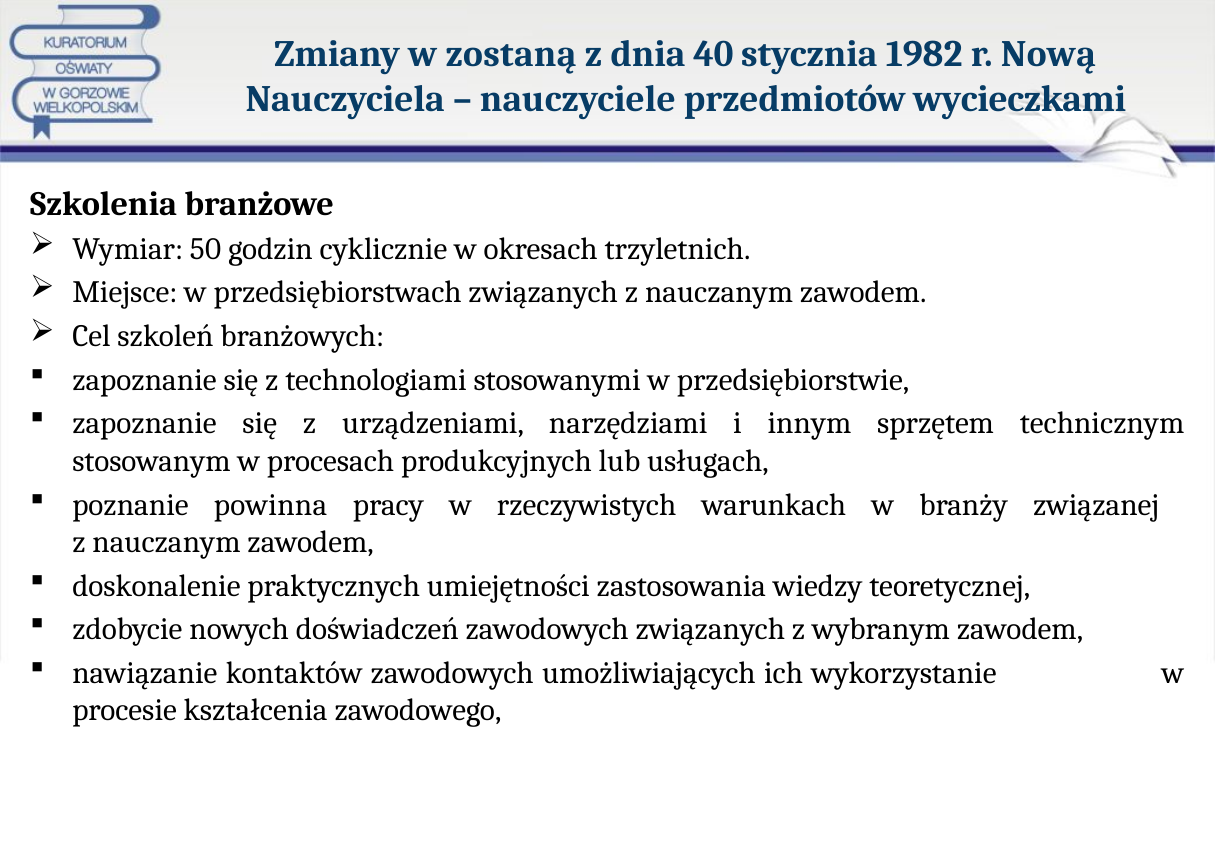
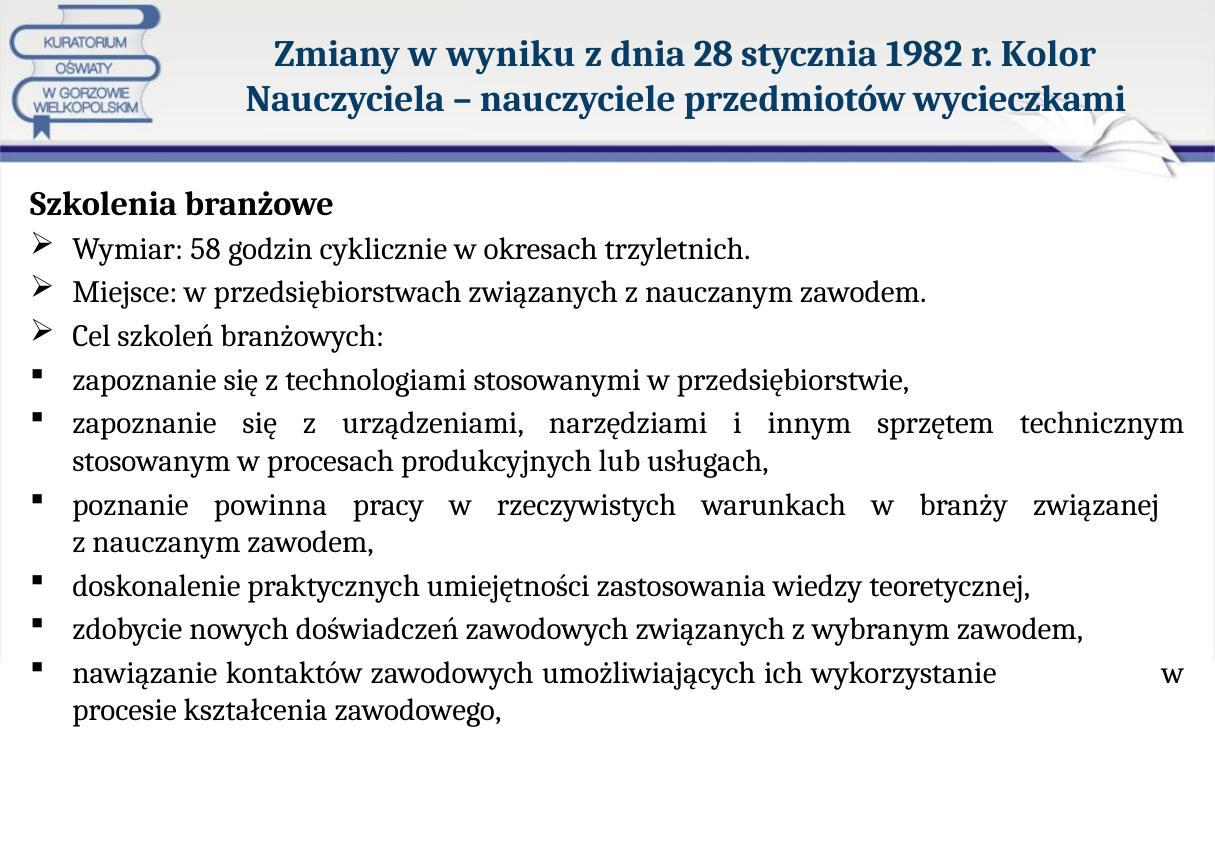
zostaną: zostaną -> wyniku
40: 40 -> 28
Nową: Nową -> Kolor
50: 50 -> 58
